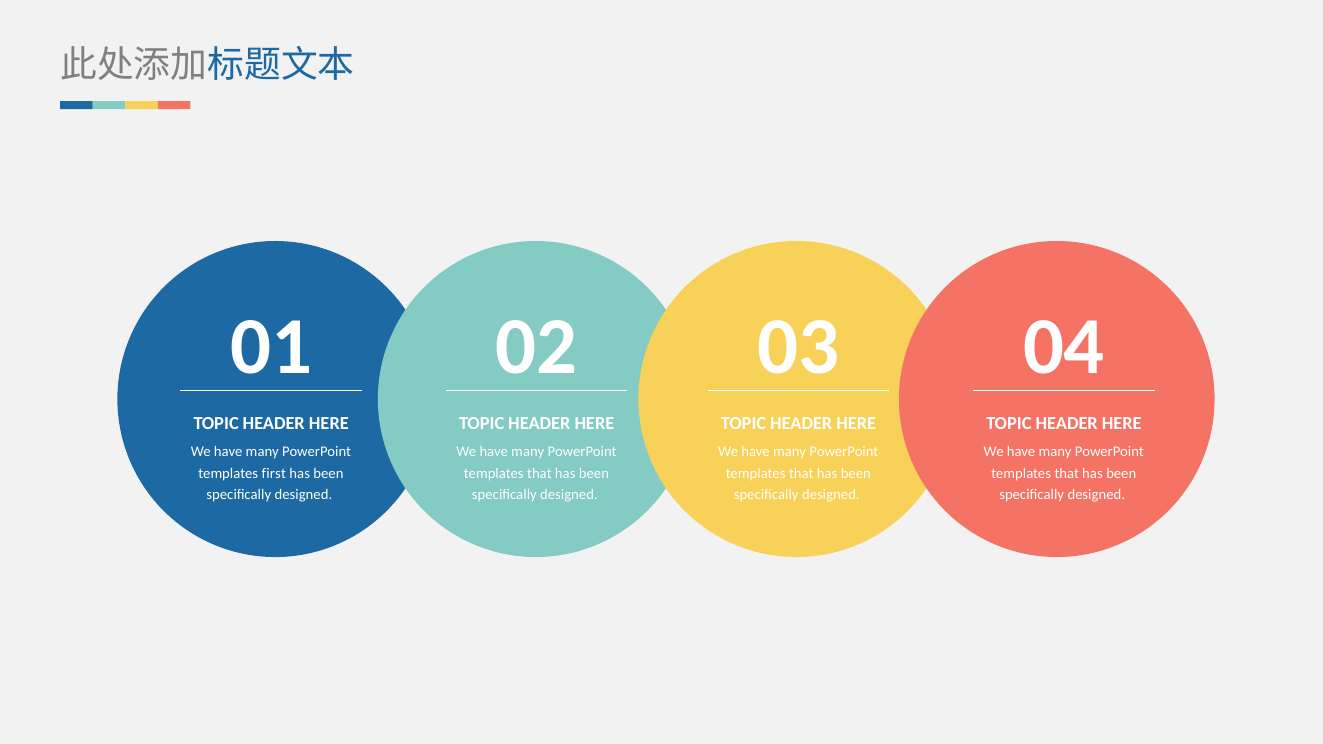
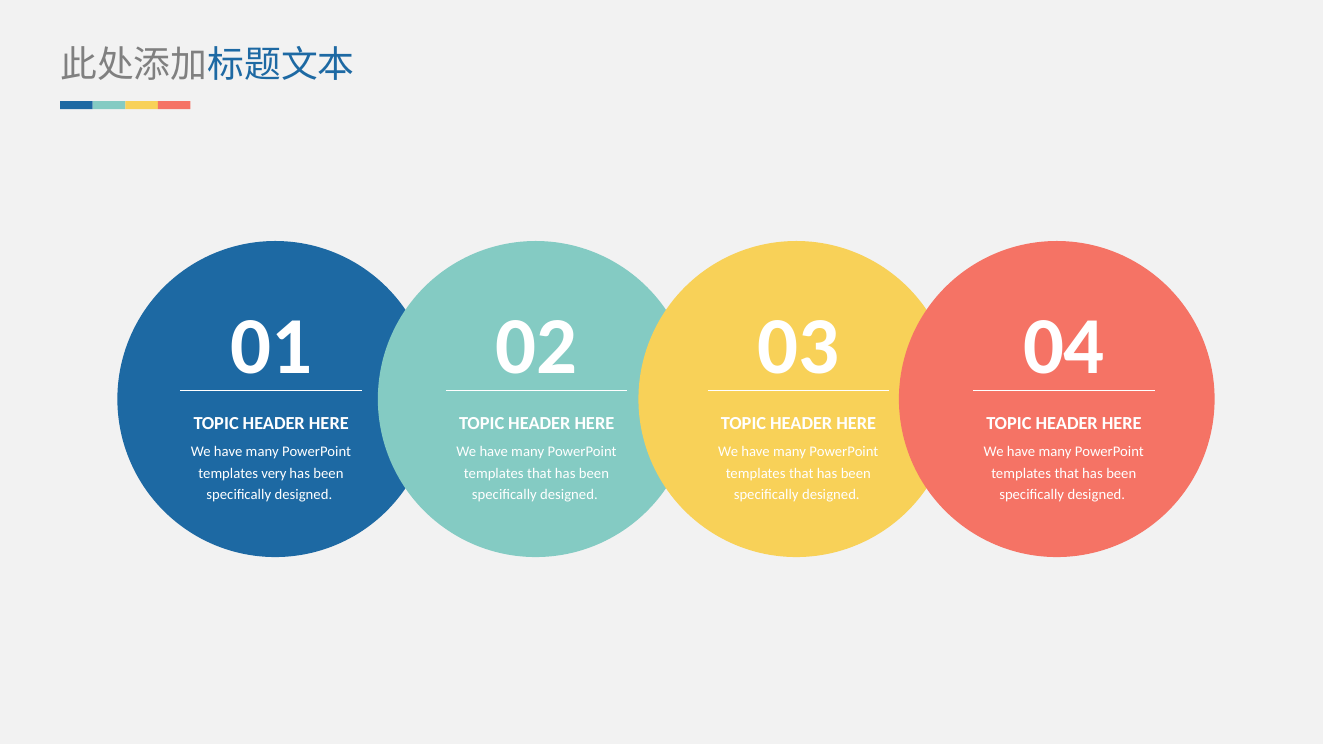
first: first -> very
